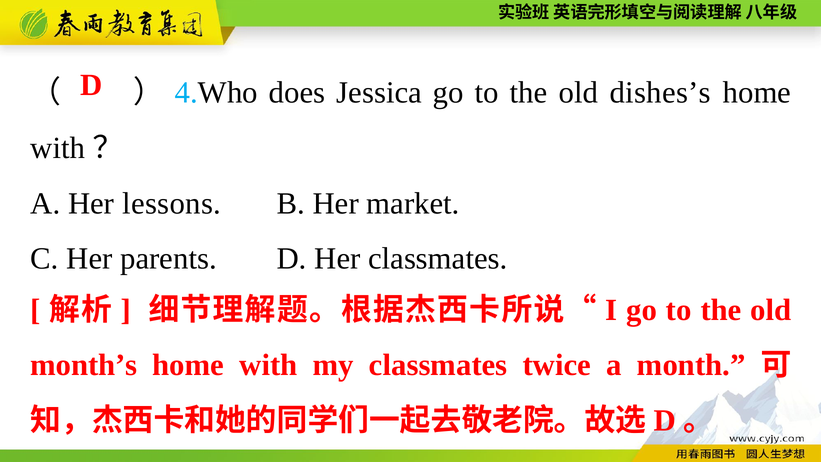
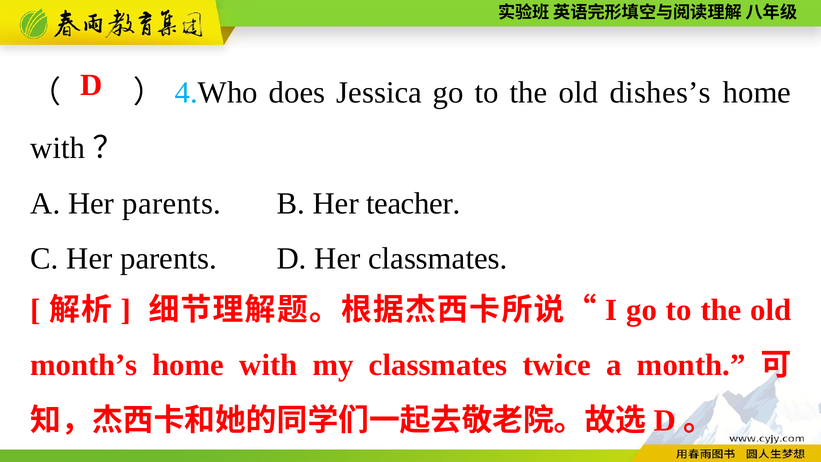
A Her lessons: lessons -> parents
market: market -> teacher
